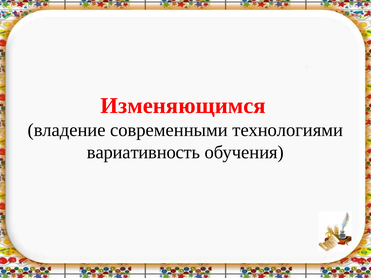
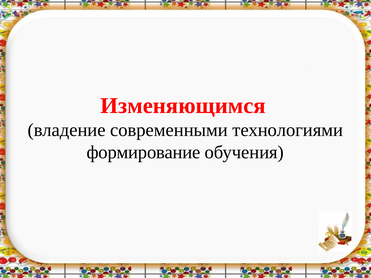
вариативность: вариативность -> формирование
